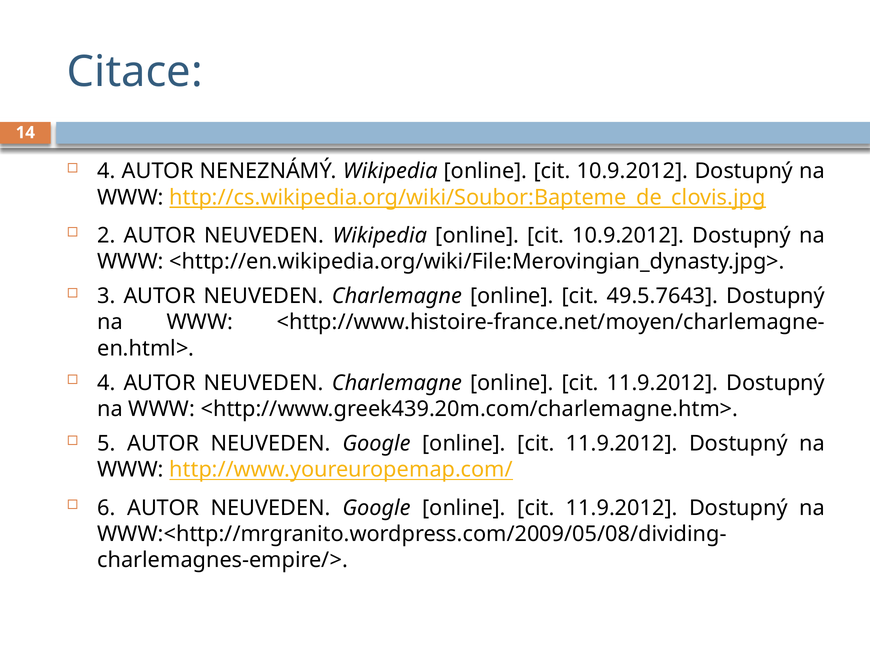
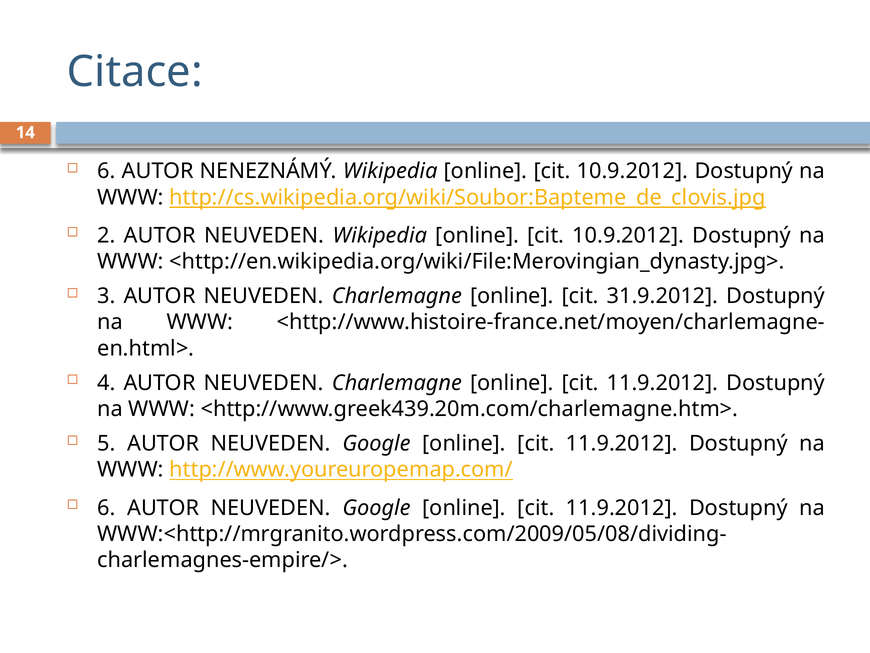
4 at (106, 171): 4 -> 6
49.5.7643: 49.5.7643 -> 31.9.2012
